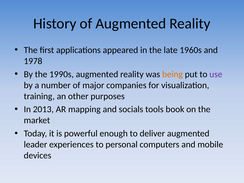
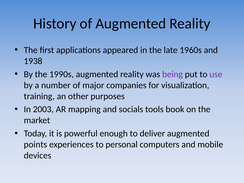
1978: 1978 -> 1938
being colour: orange -> purple
2013: 2013 -> 2003
leader: leader -> points
